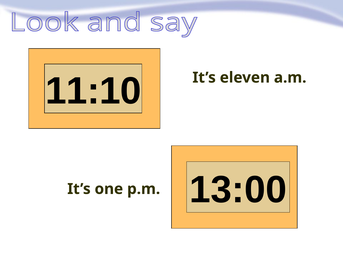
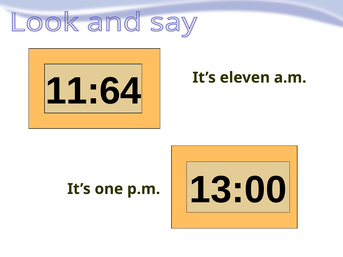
11:10: 11:10 -> 11:64
